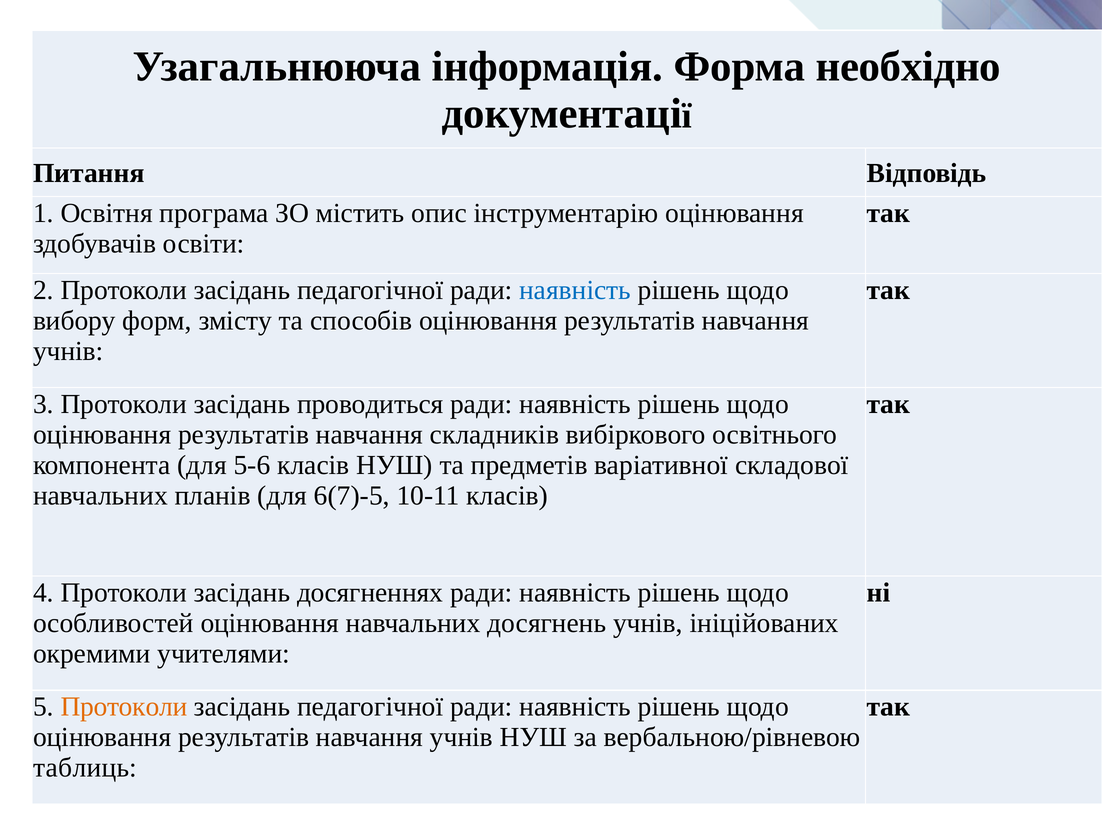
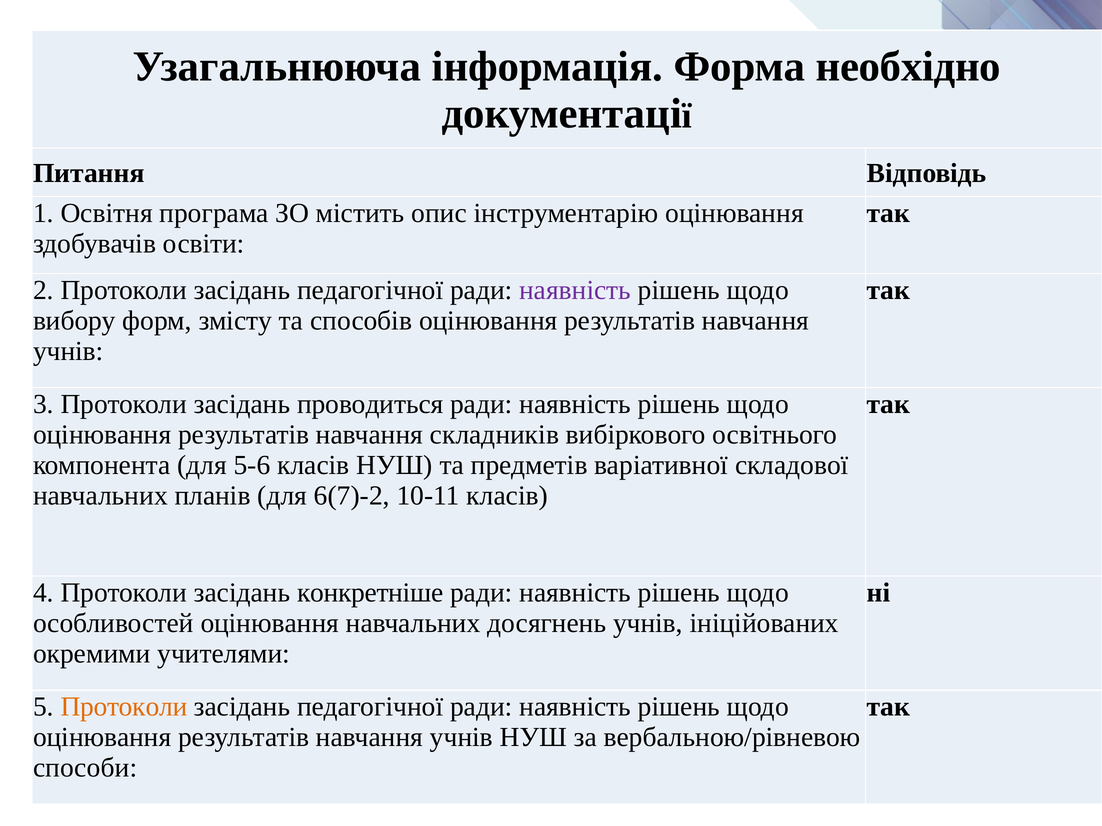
наявність at (575, 290) colour: blue -> purple
6(7)-5: 6(7)-5 -> 6(7)-2
досягненнях: досягненнях -> конкретніше
таблиць: таблиць -> способи
